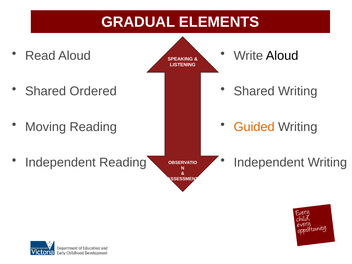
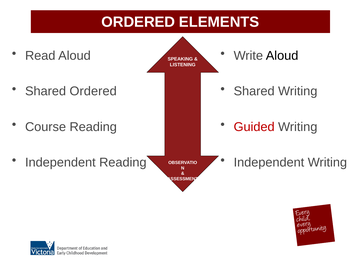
GRADUAL at (138, 22): GRADUAL -> ORDERED
Moving: Moving -> Course
Guided colour: orange -> red
